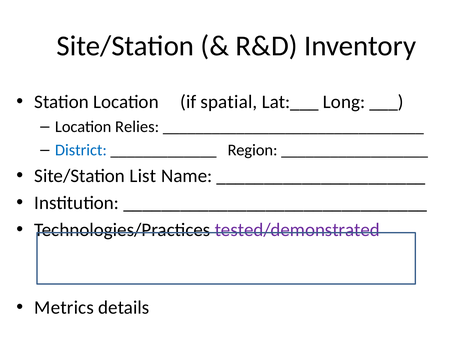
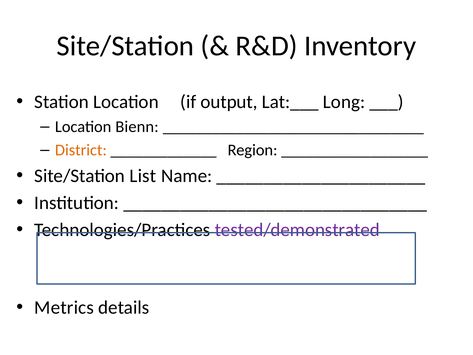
spatial: spatial -> output
Relies: Relies -> Bienn
District colour: blue -> orange
